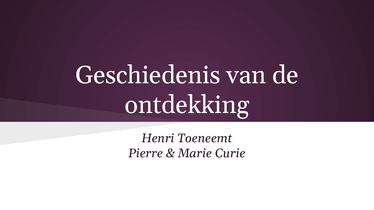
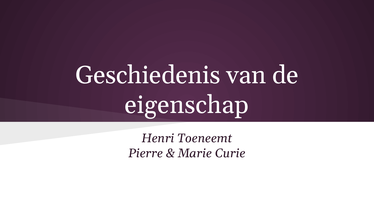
ontdekking: ontdekking -> eigenschap
